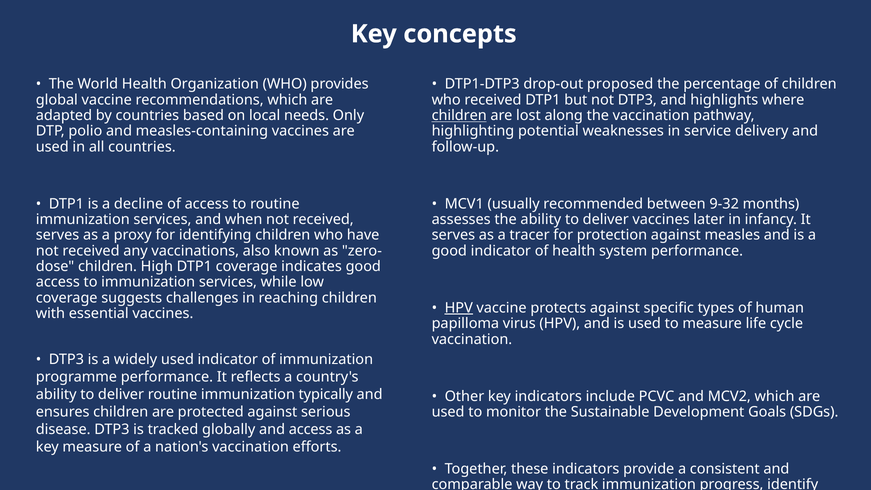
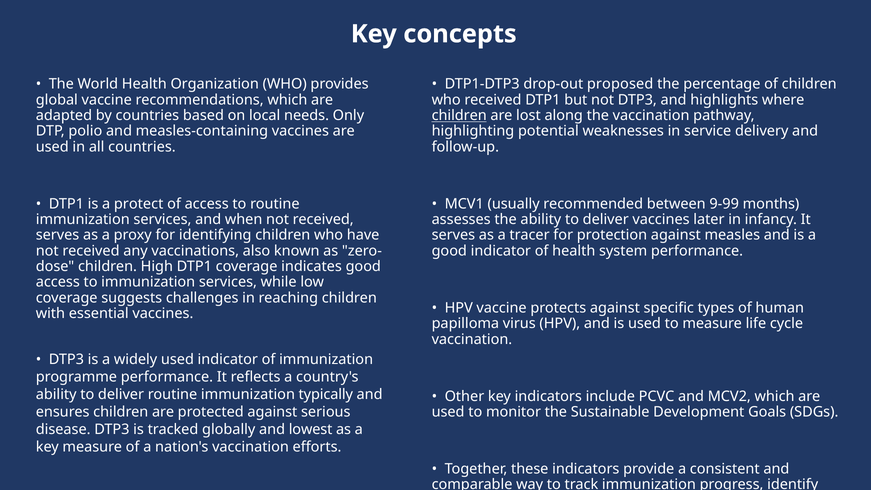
decline: decline -> protect
9-32: 9-32 -> 9-99
HPV at (459, 308) underline: present -> none
and access: access -> lowest
